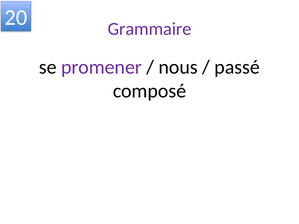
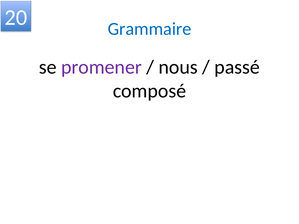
Grammaire colour: purple -> blue
